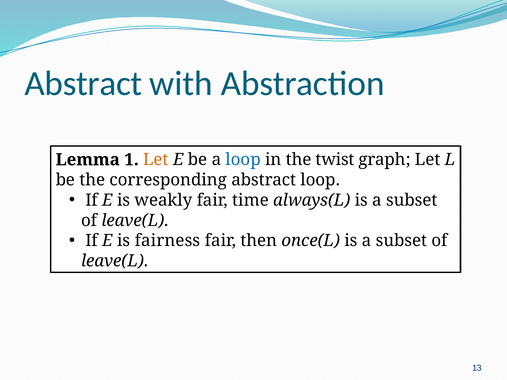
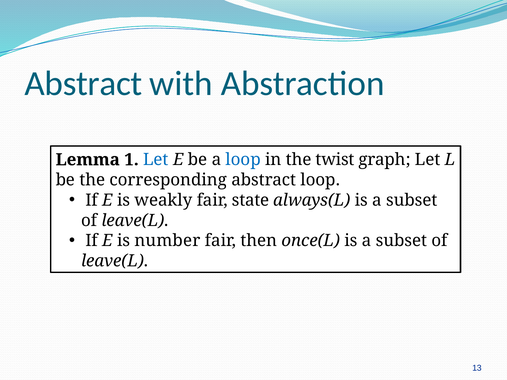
Let at (156, 160) colour: orange -> blue
time: time -> state
fairness: fairness -> number
